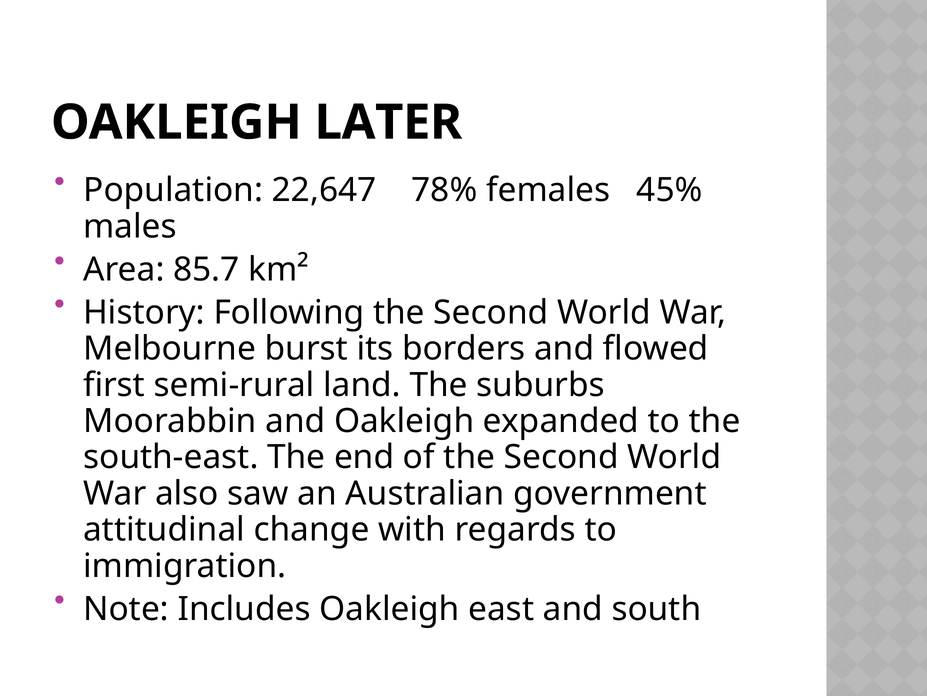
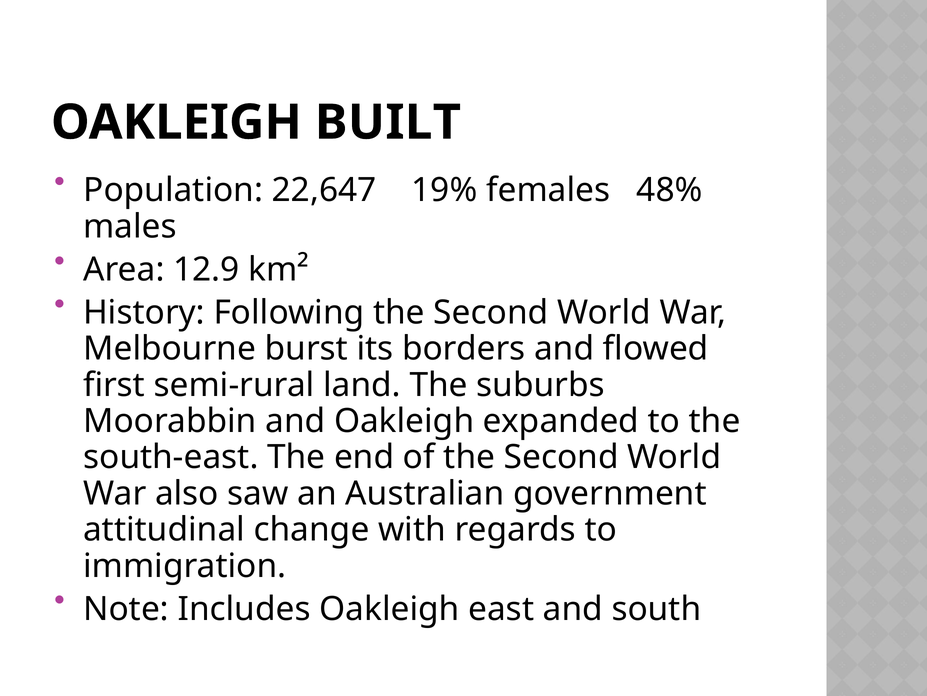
LATER: LATER -> BUILT
78%: 78% -> 19%
45%: 45% -> 48%
85.7: 85.7 -> 12.9
